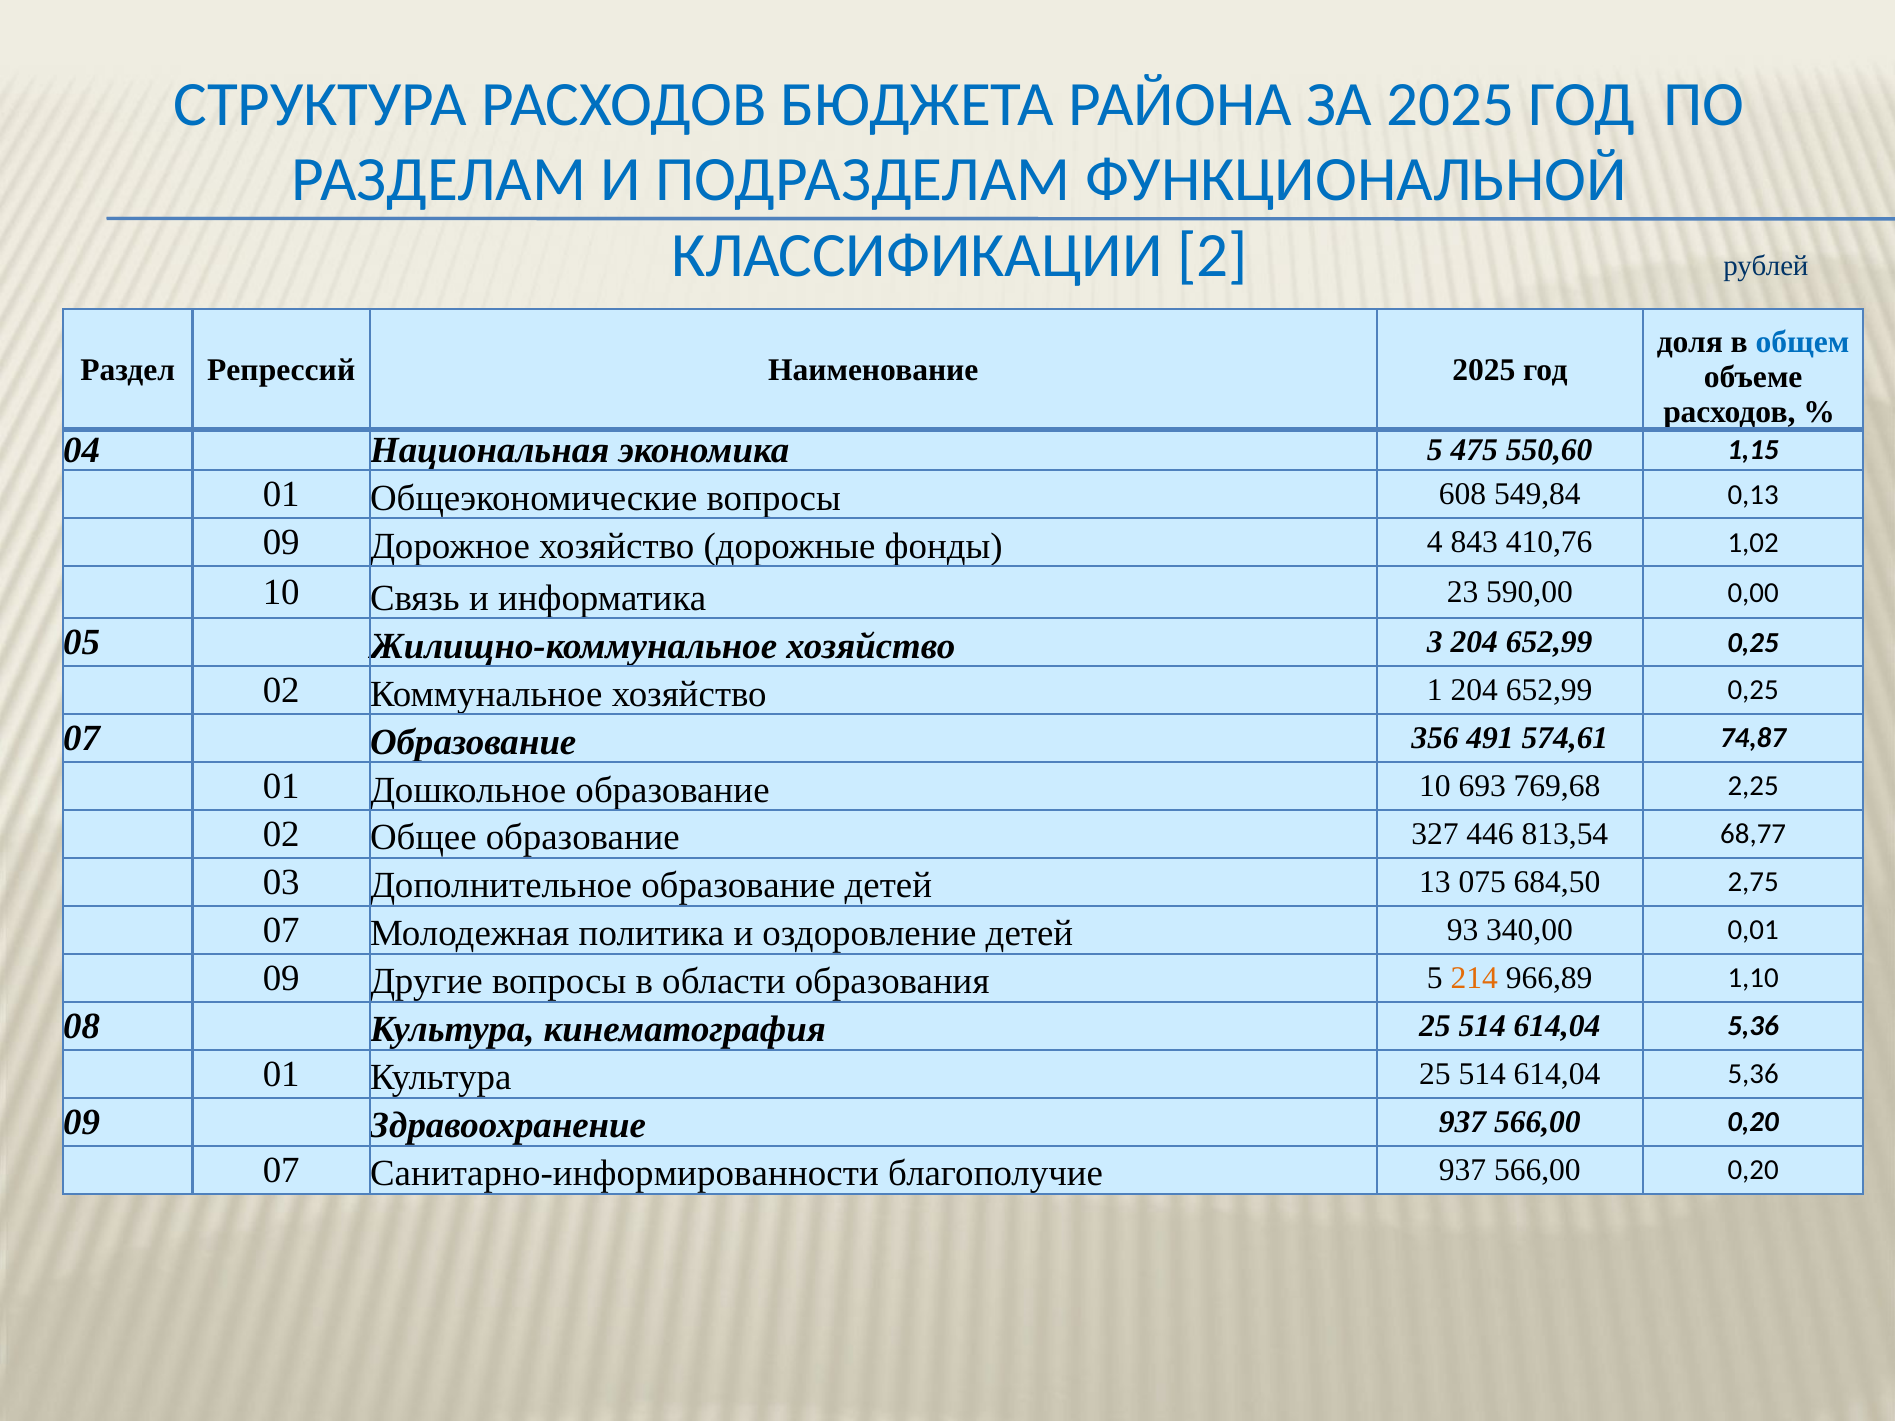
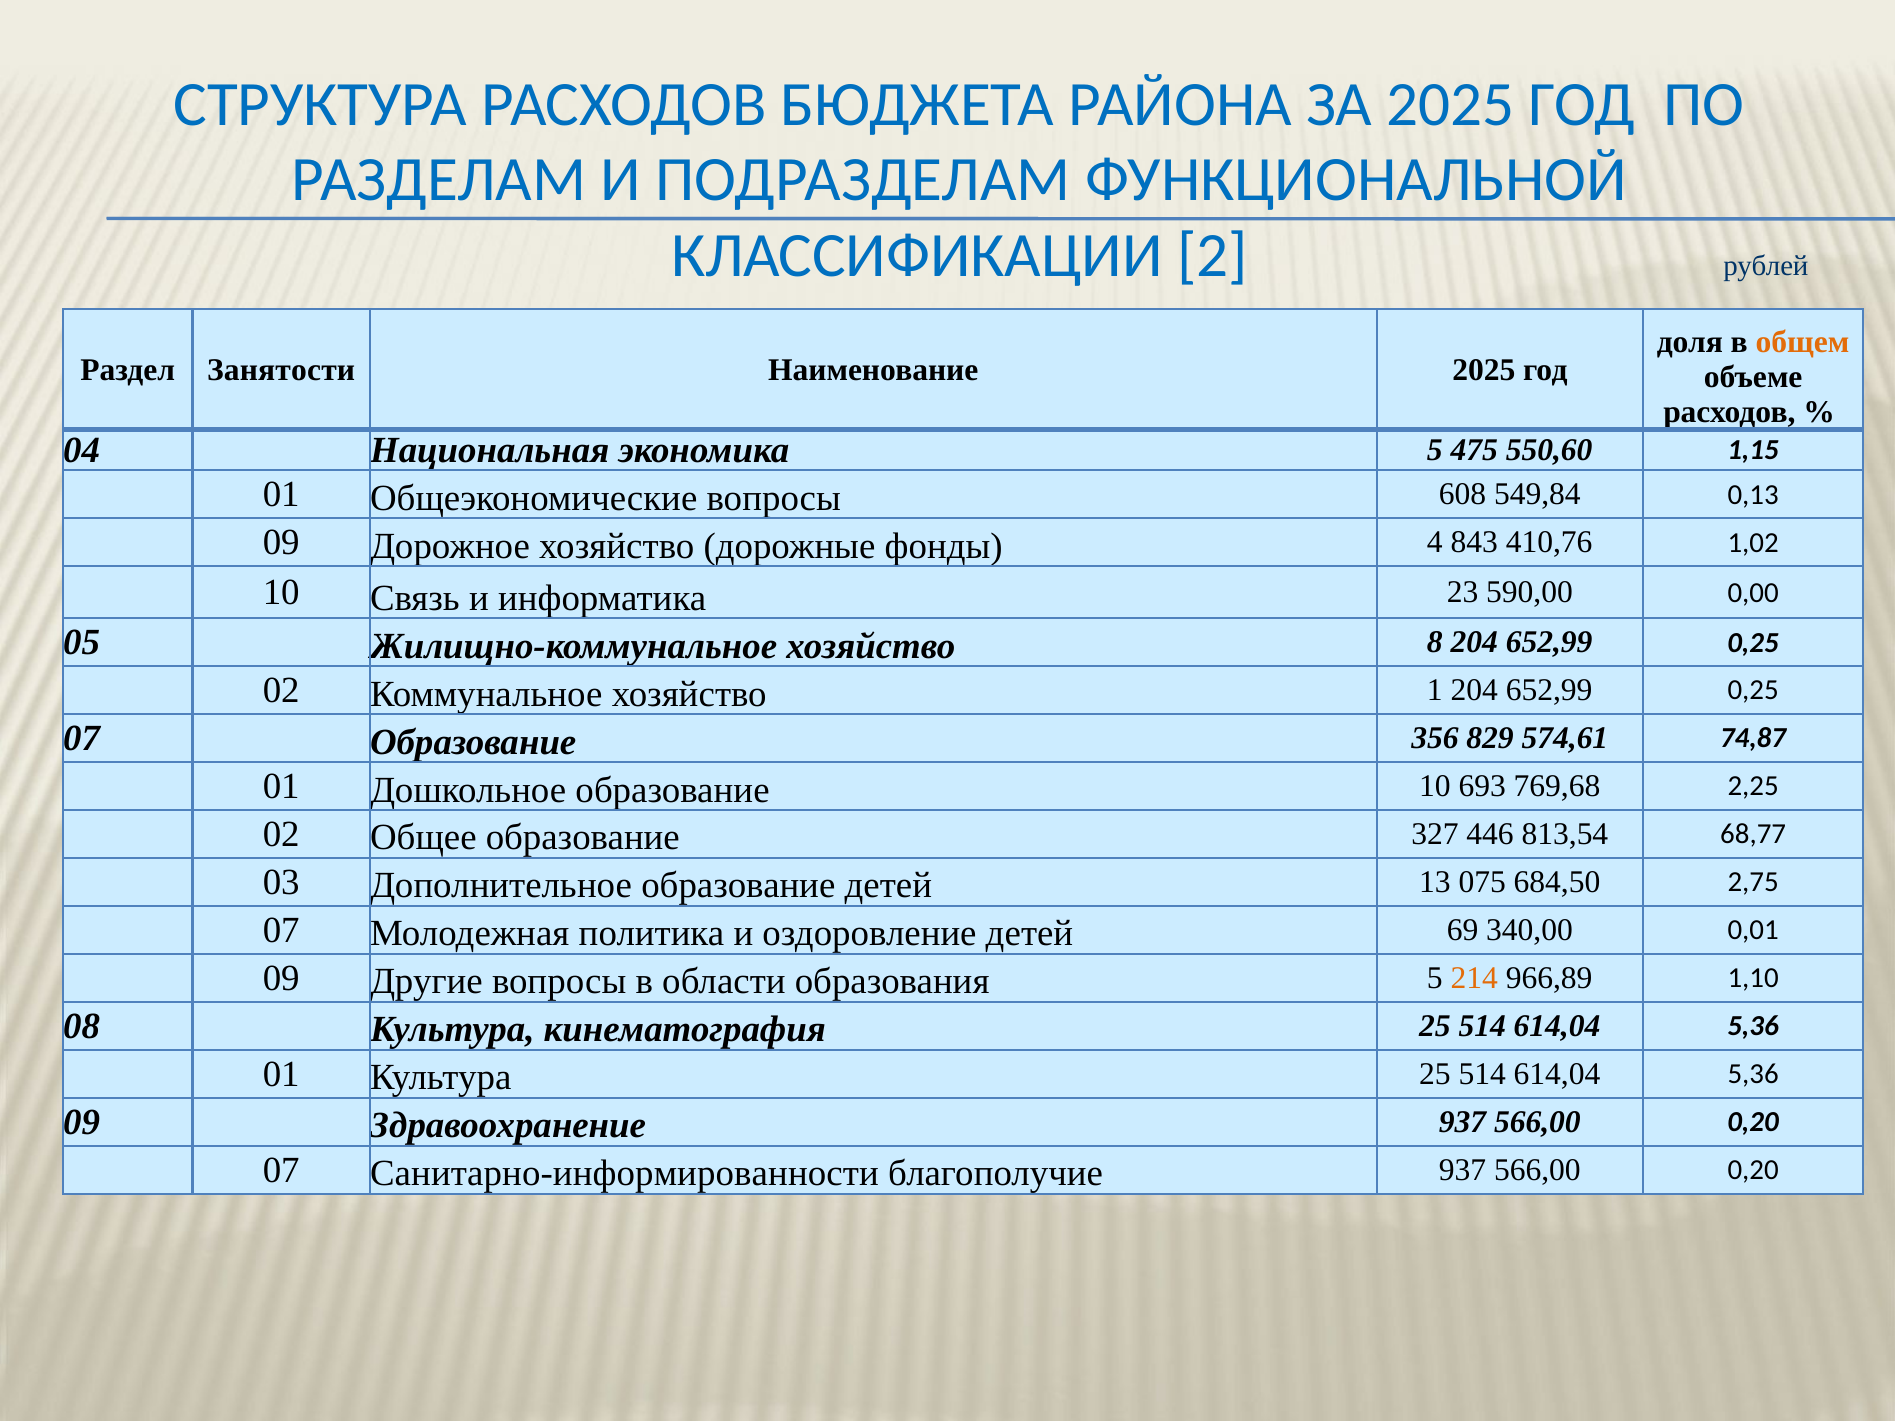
общем colour: blue -> orange
Репрессий: Репрессий -> Занятости
3: 3 -> 8
491: 491 -> 829
93: 93 -> 69
